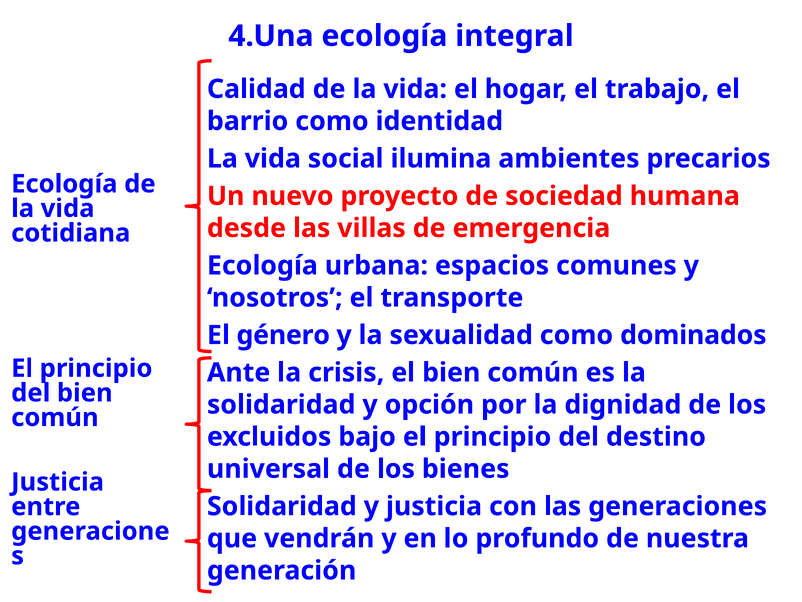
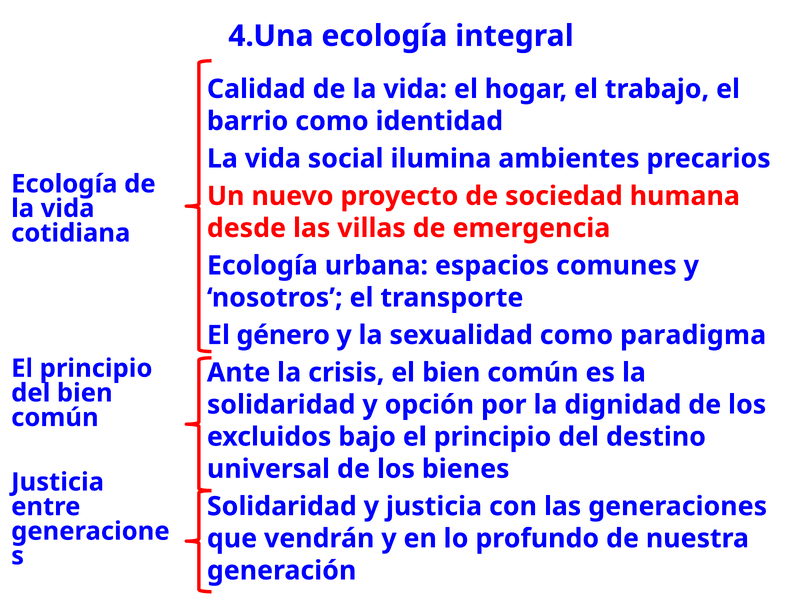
dominados: dominados -> paradigma
